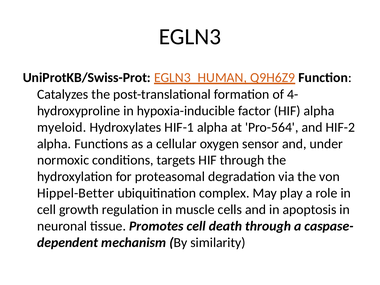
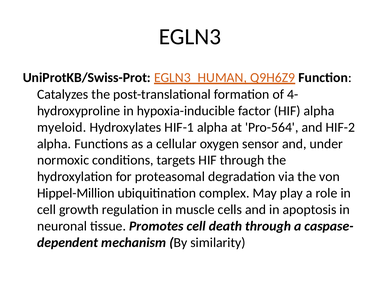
Hippel-Better: Hippel-Better -> Hippel-Million
